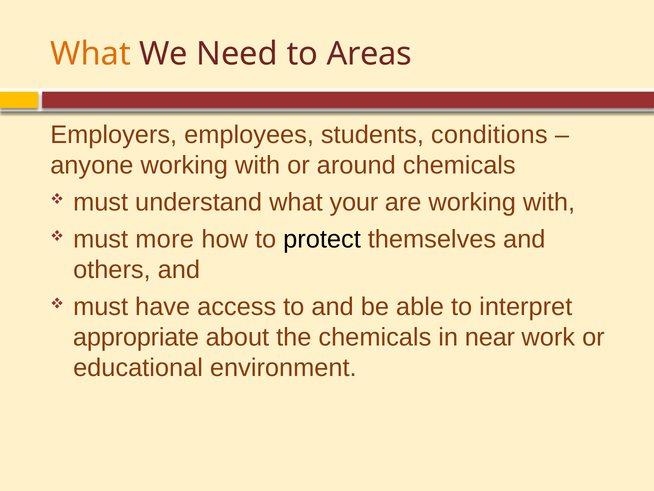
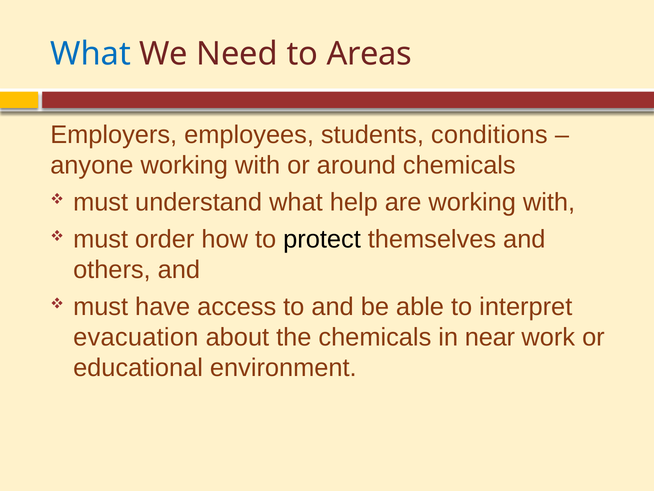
What at (91, 54) colour: orange -> blue
your: your -> help
more: more -> order
appropriate: appropriate -> evacuation
